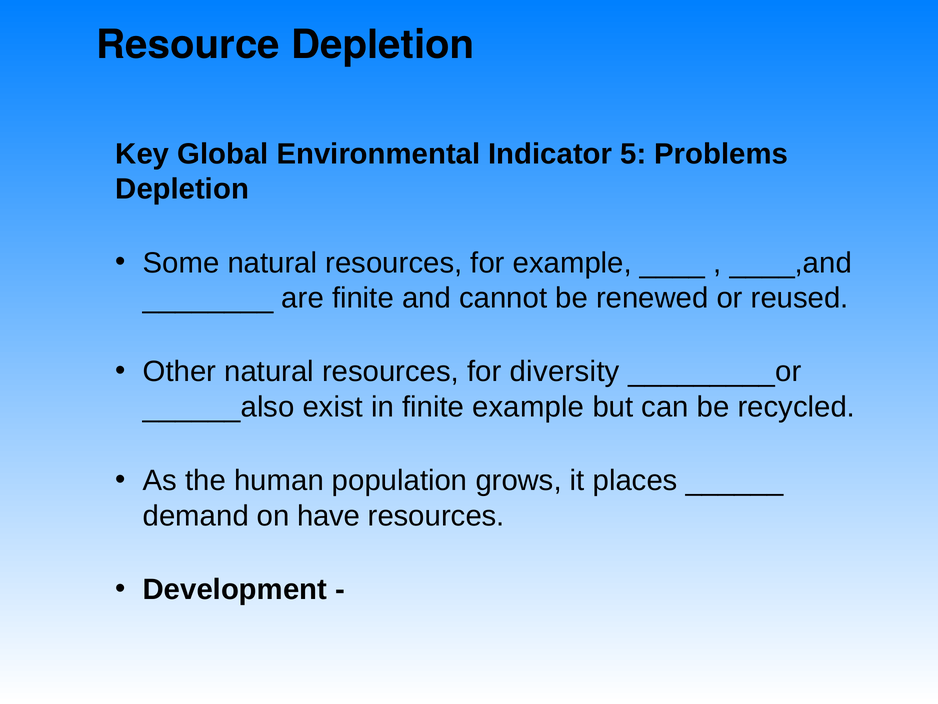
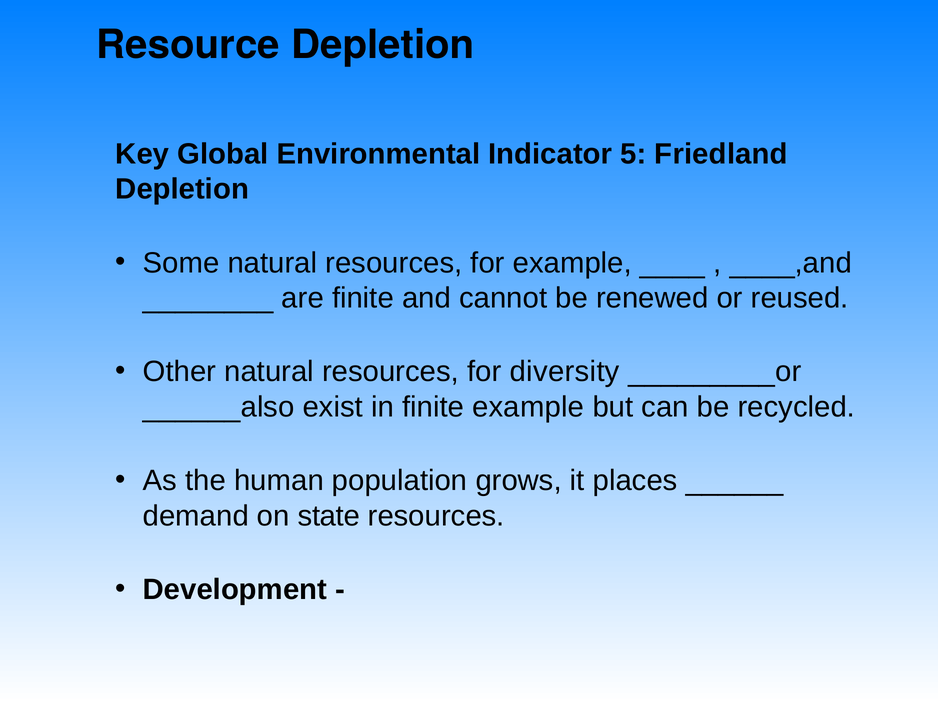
Problems: Problems -> Friedland
have: have -> state
